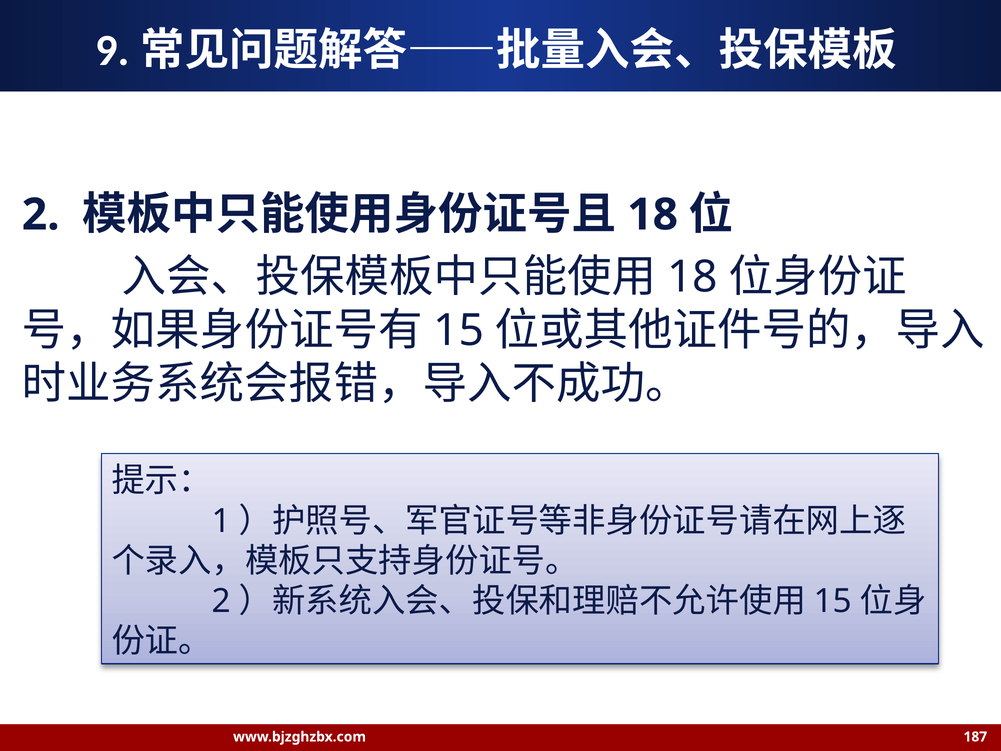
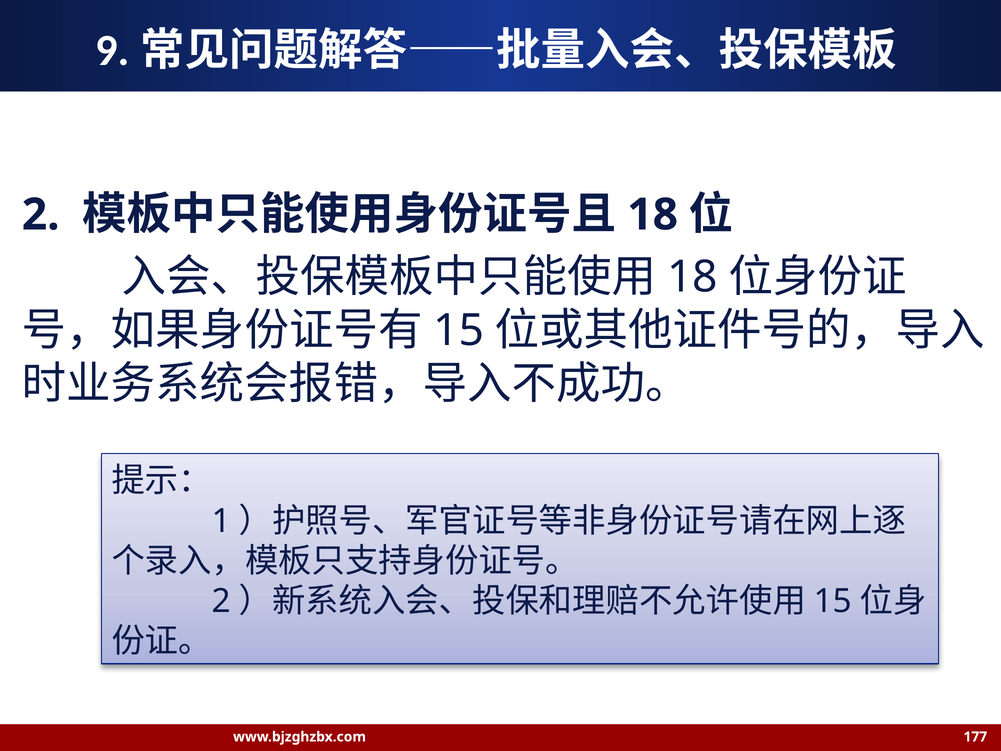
187: 187 -> 177
